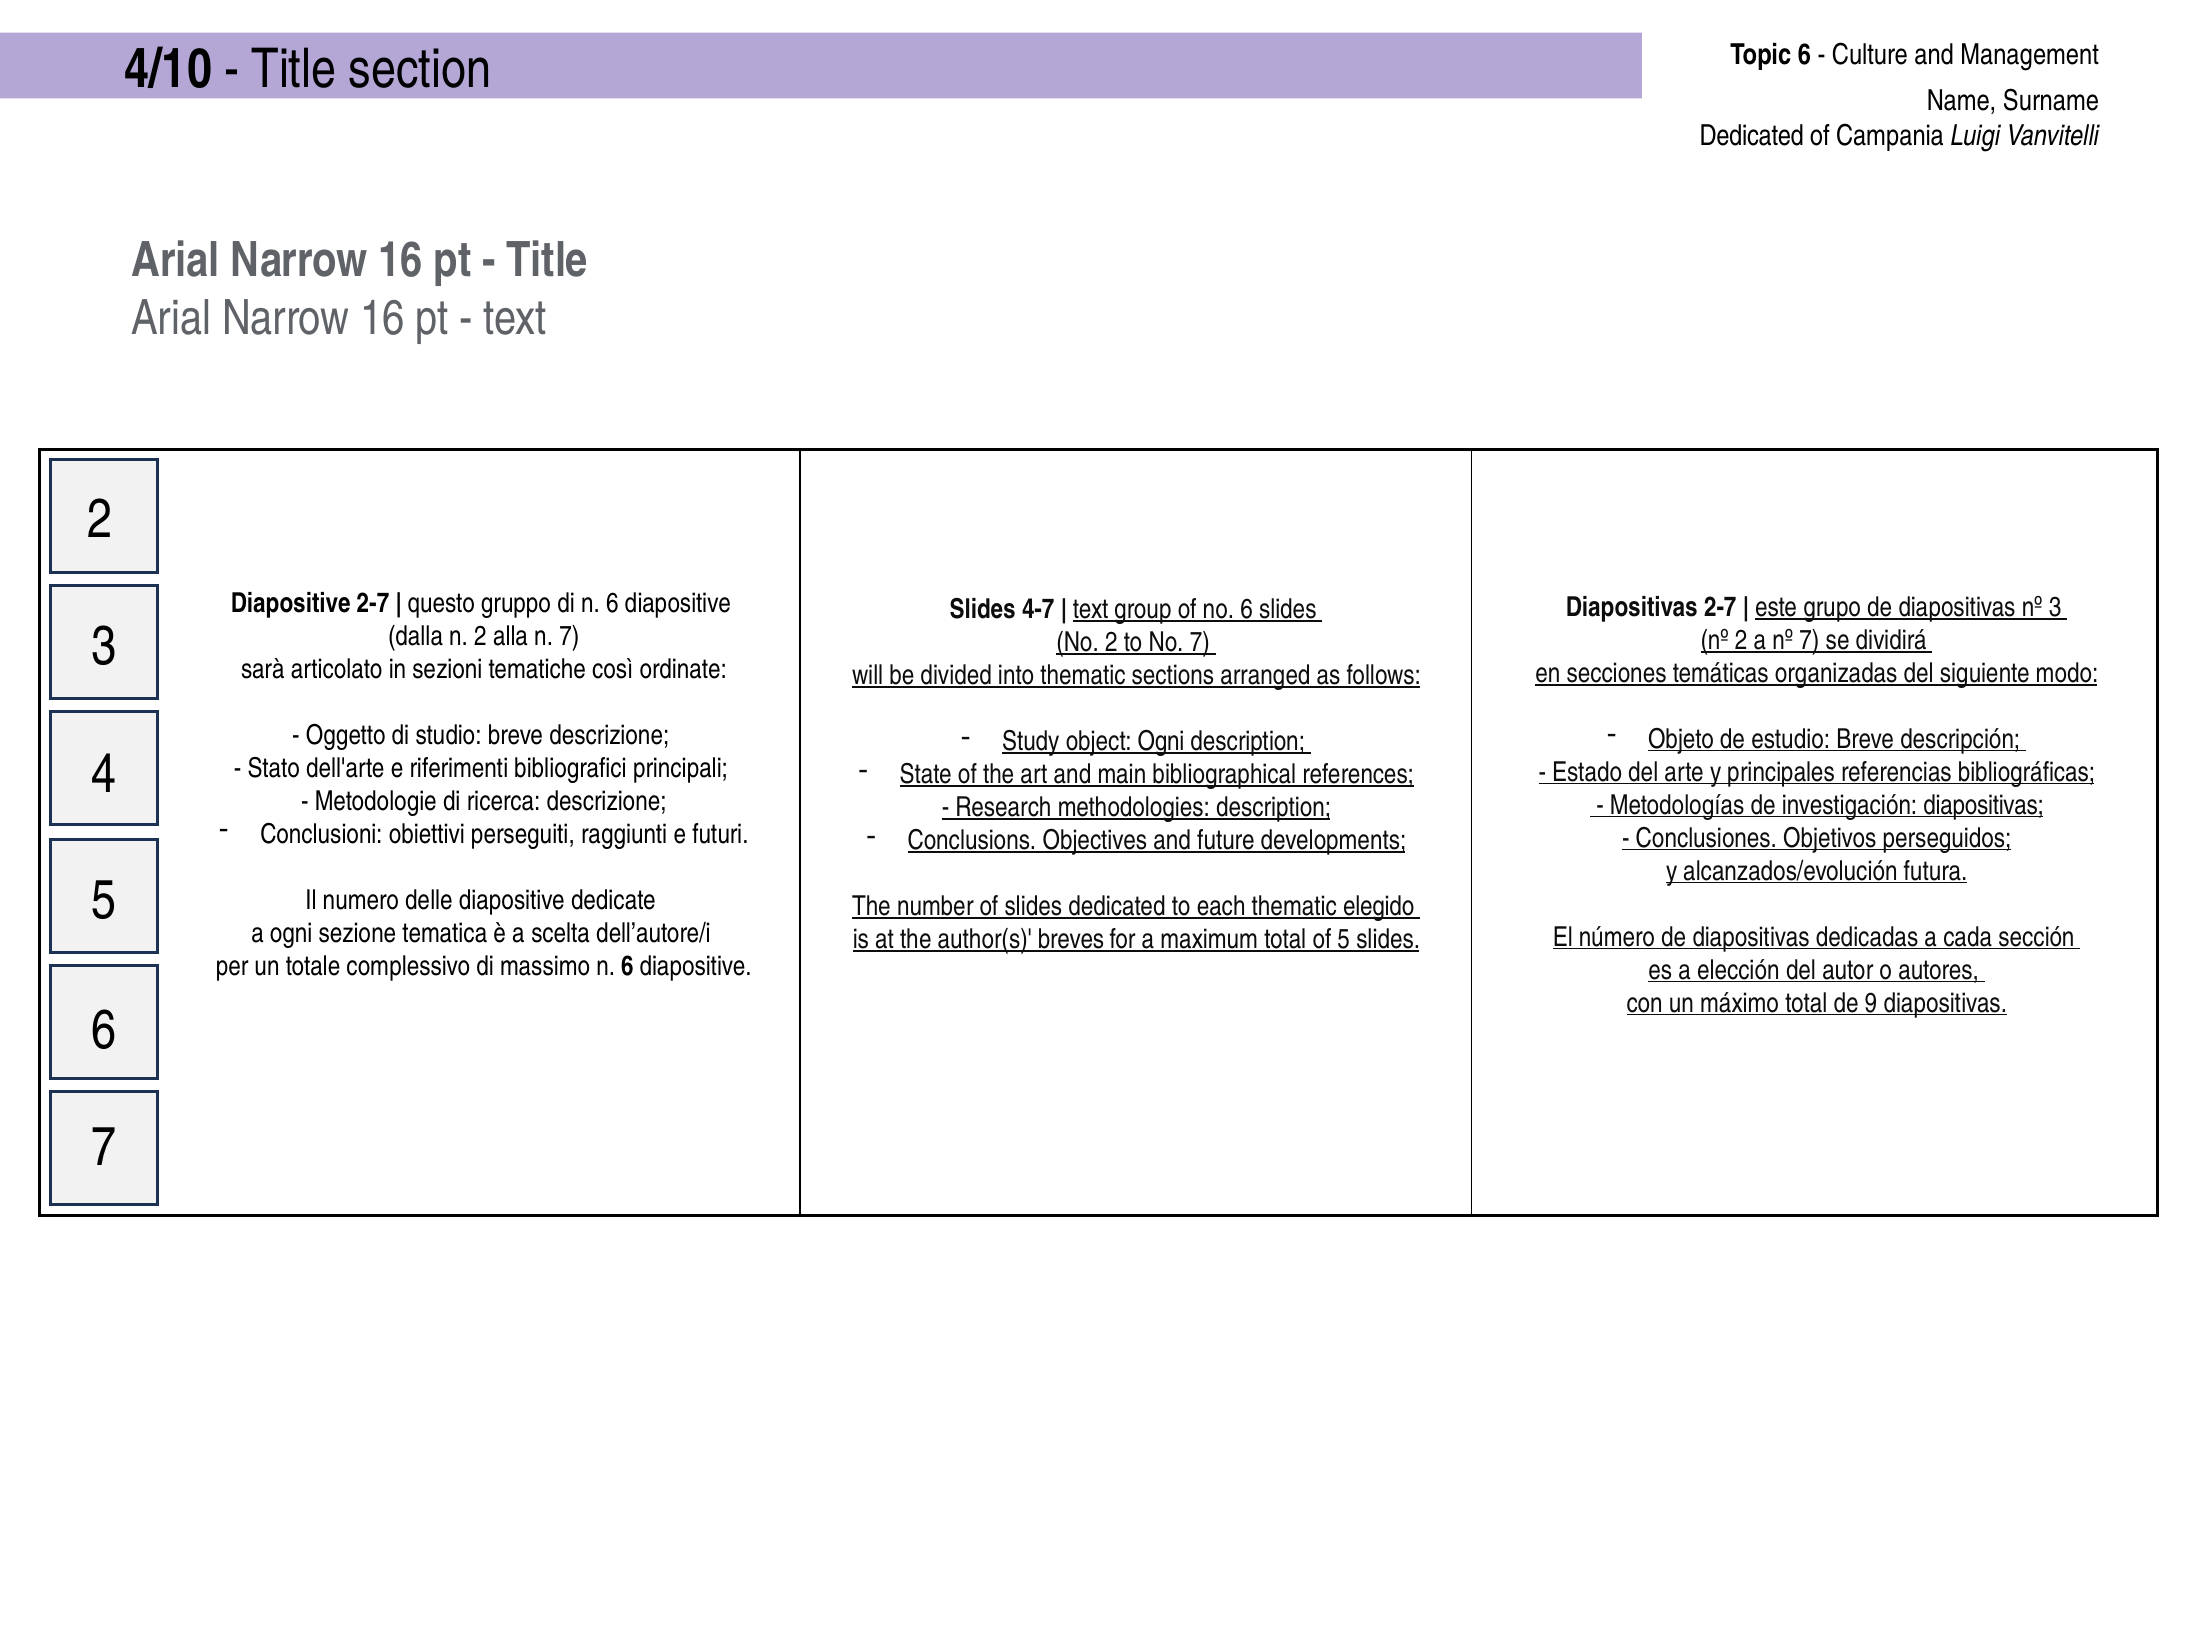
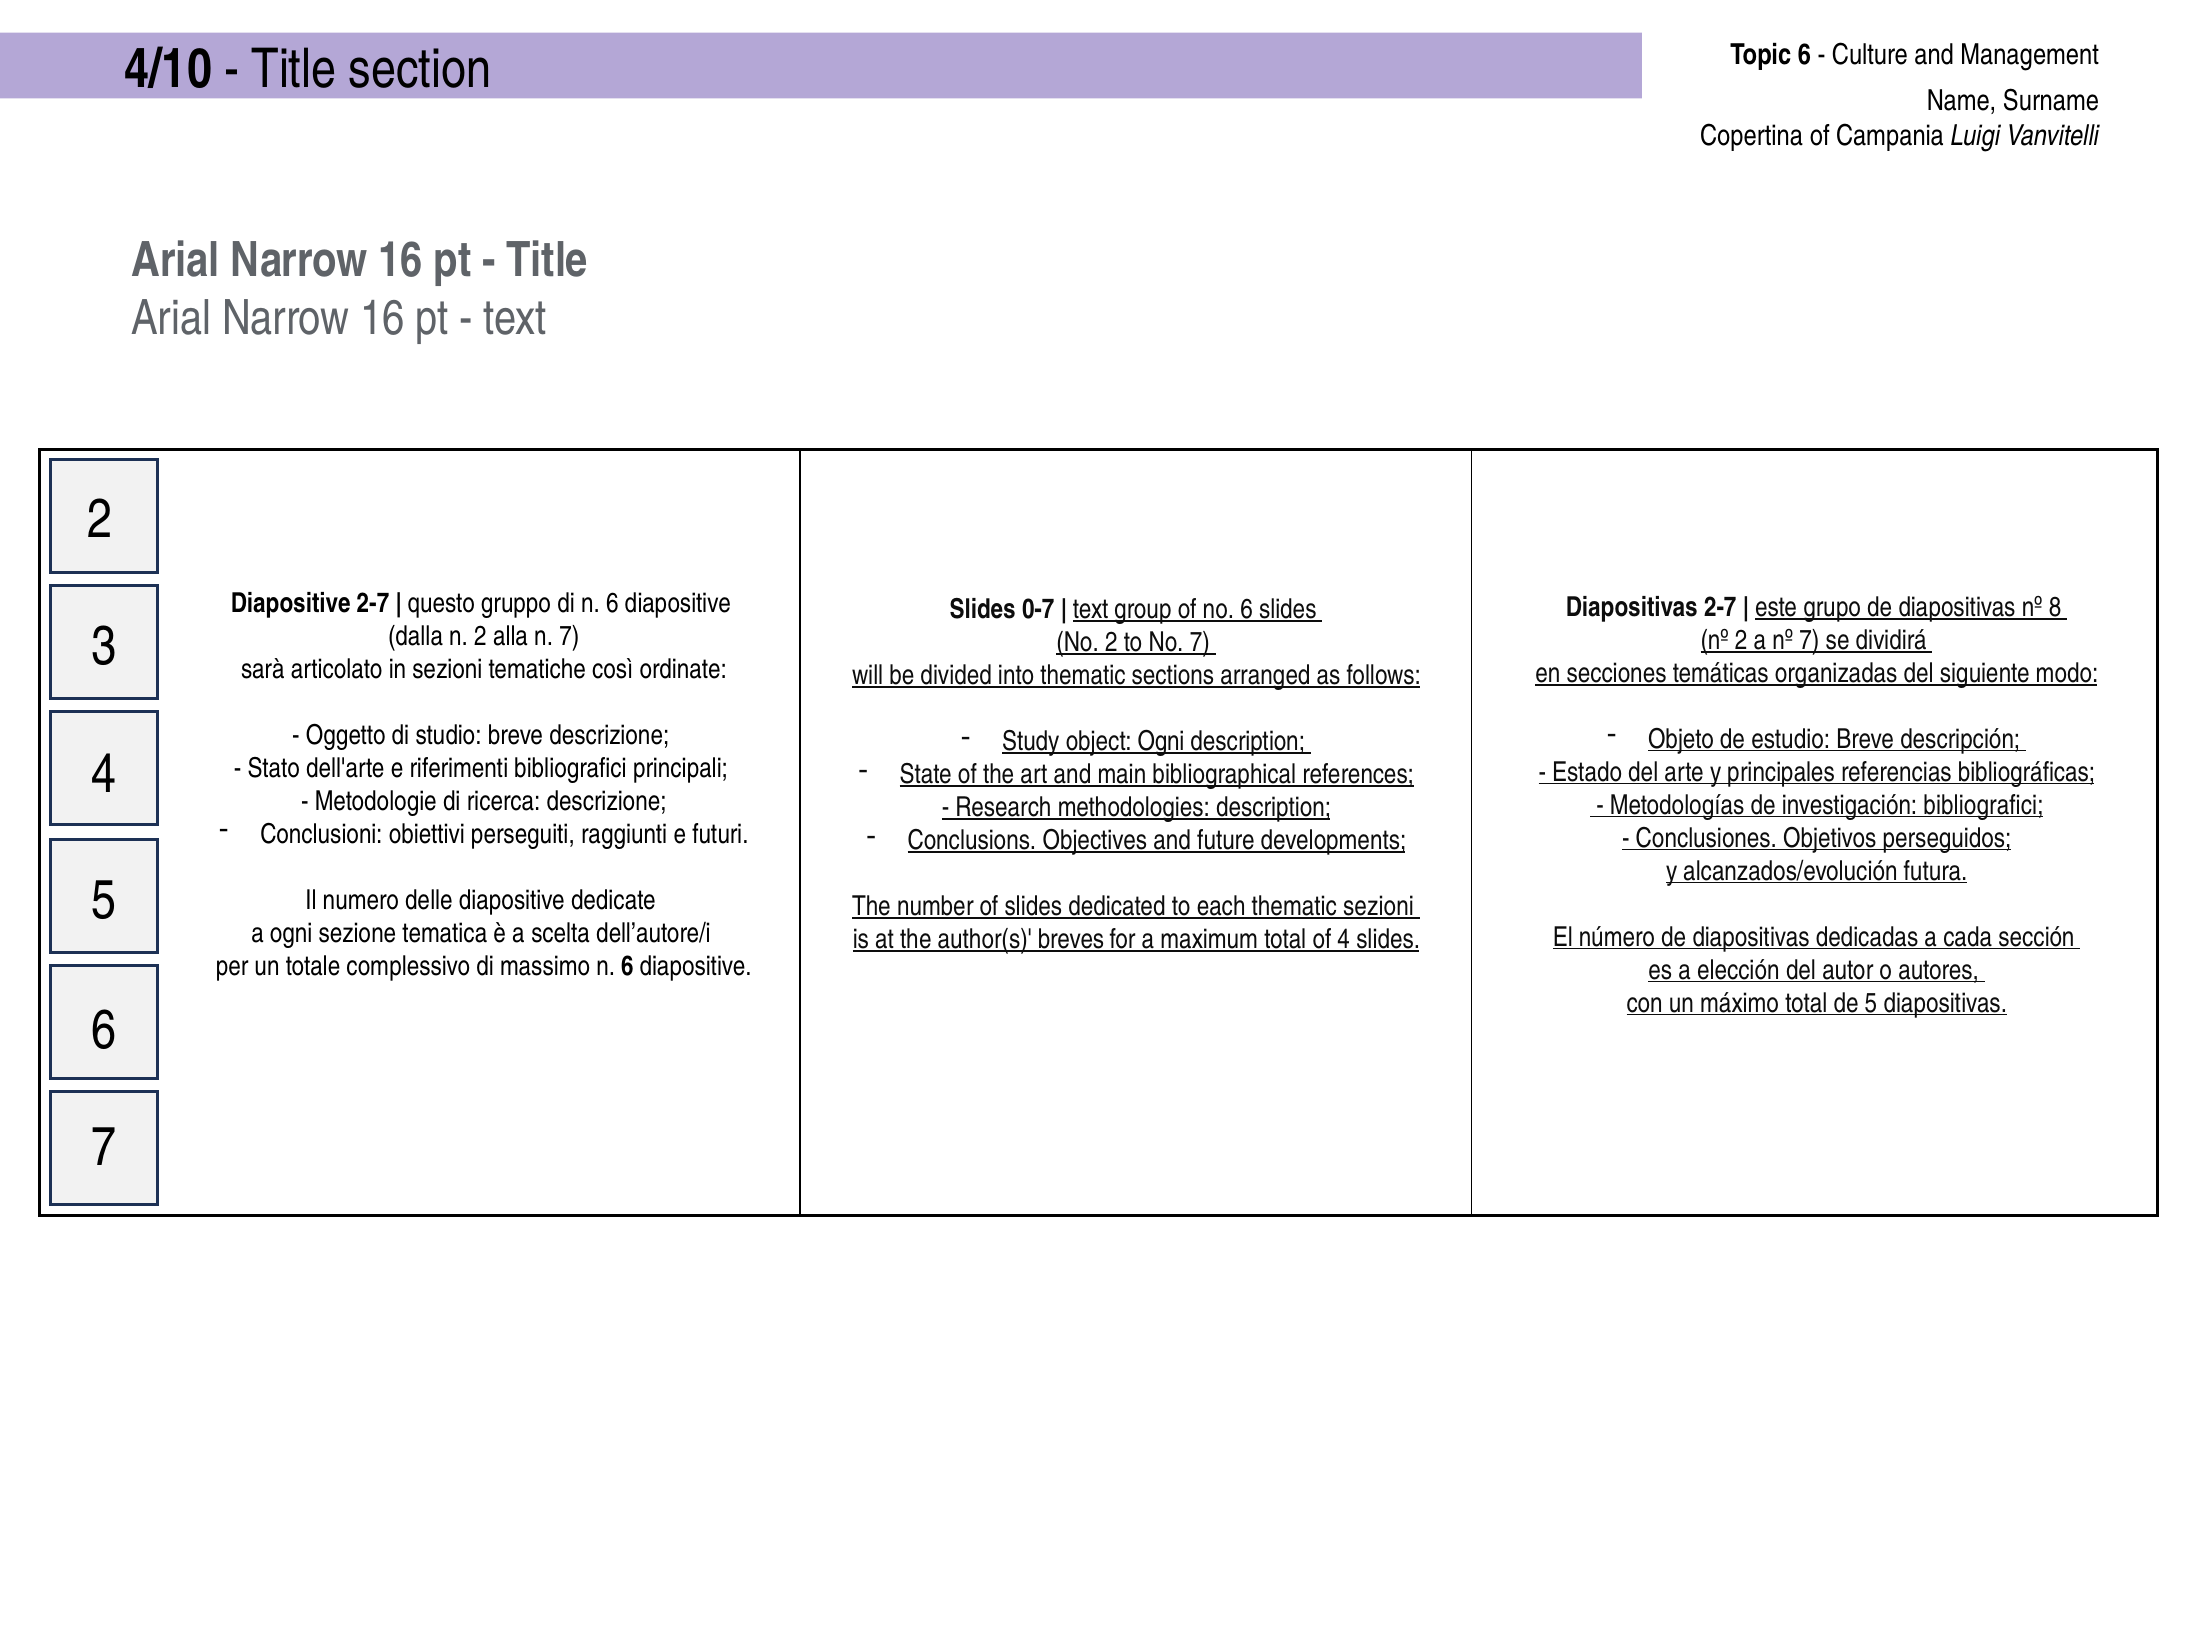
Dedicated at (1752, 136): Dedicated -> Copertina
nº 3: 3 -> 8
4-7: 4-7 -> 0-7
investigación diapositivas: diapositivas -> bibliografici
thematic elegido: elegido -> sezioni
of 5: 5 -> 4
de 9: 9 -> 5
